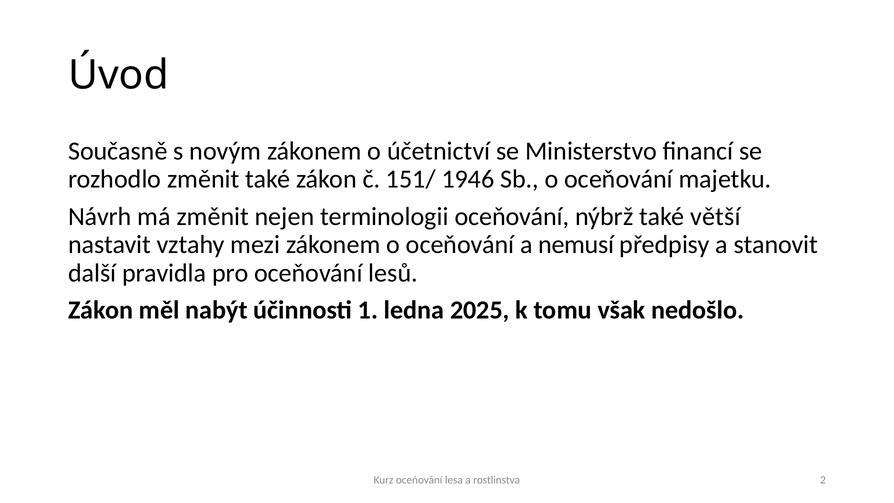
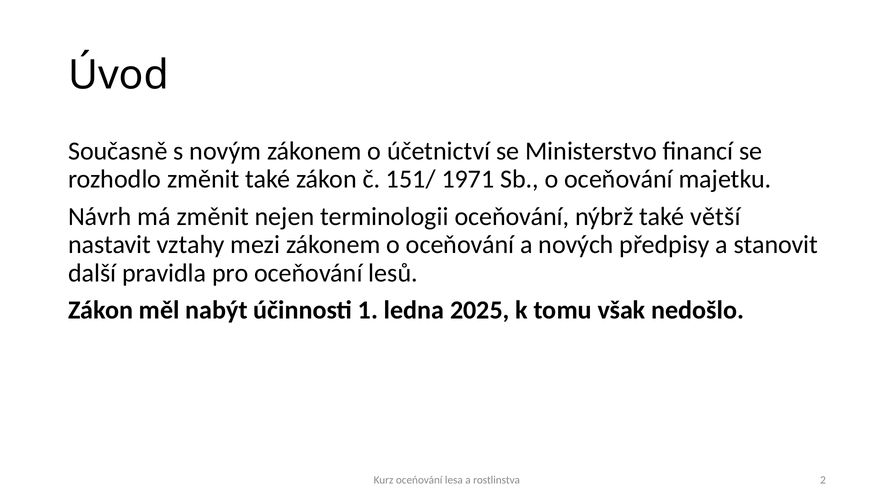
1946: 1946 -> 1971
nemusí: nemusí -> nových
